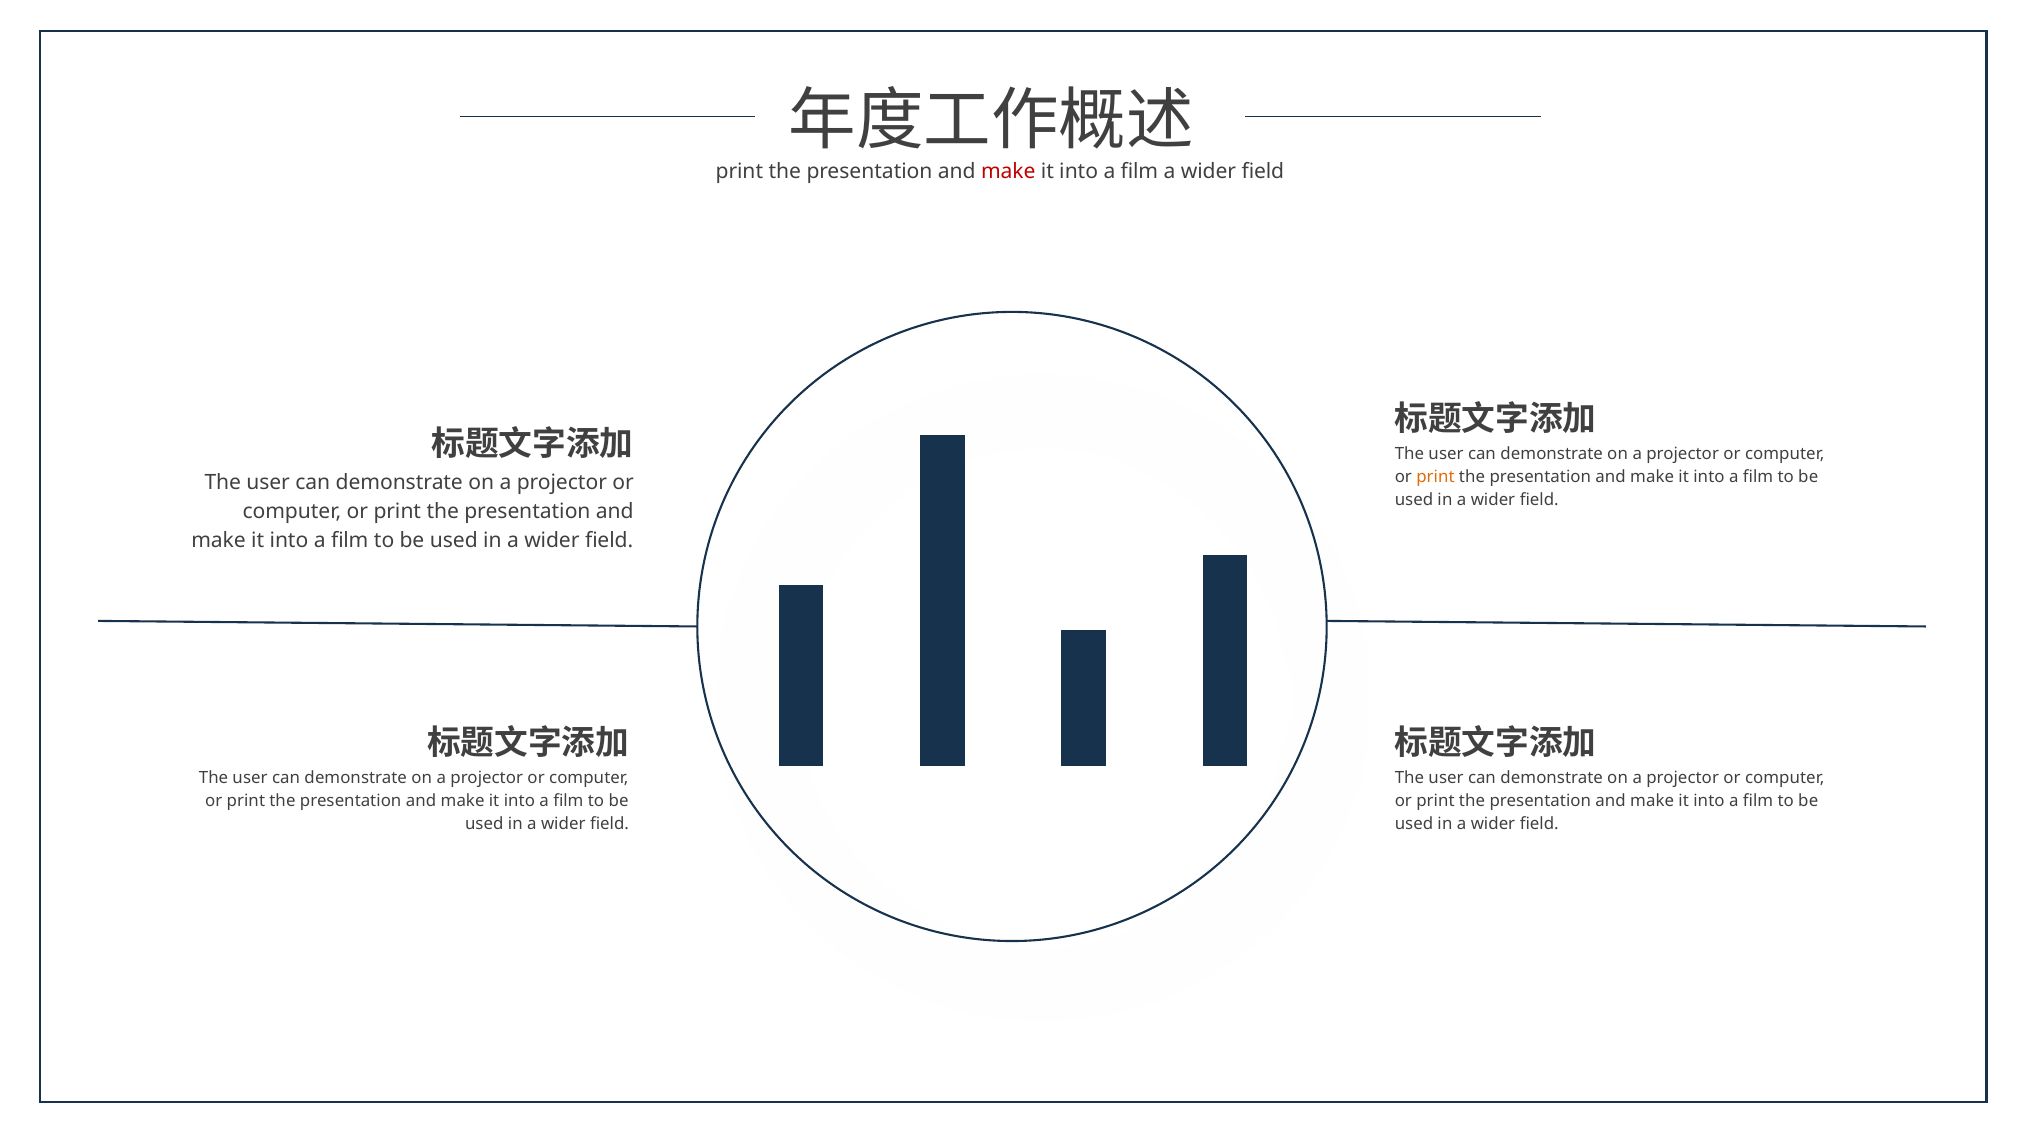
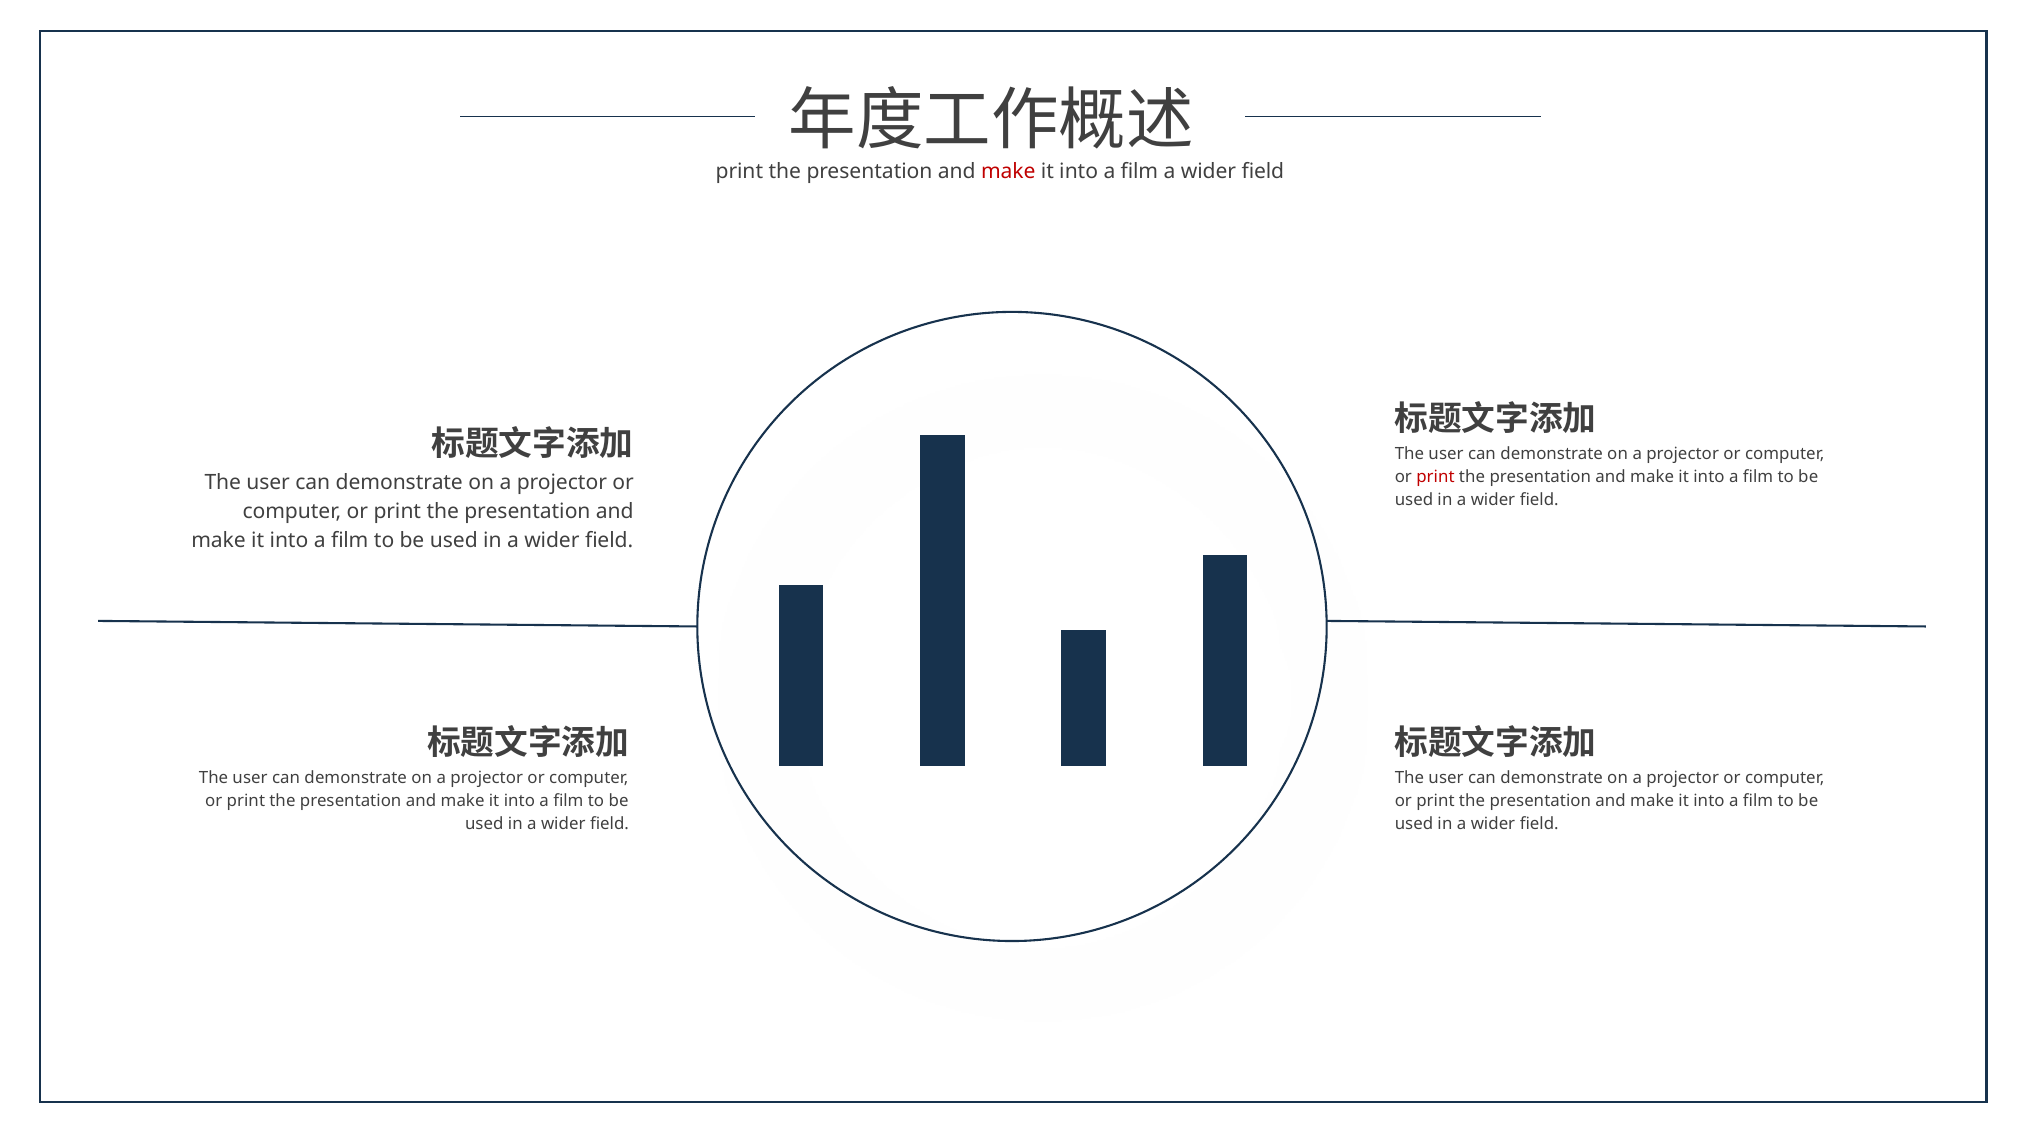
print at (1435, 478) colour: orange -> red
